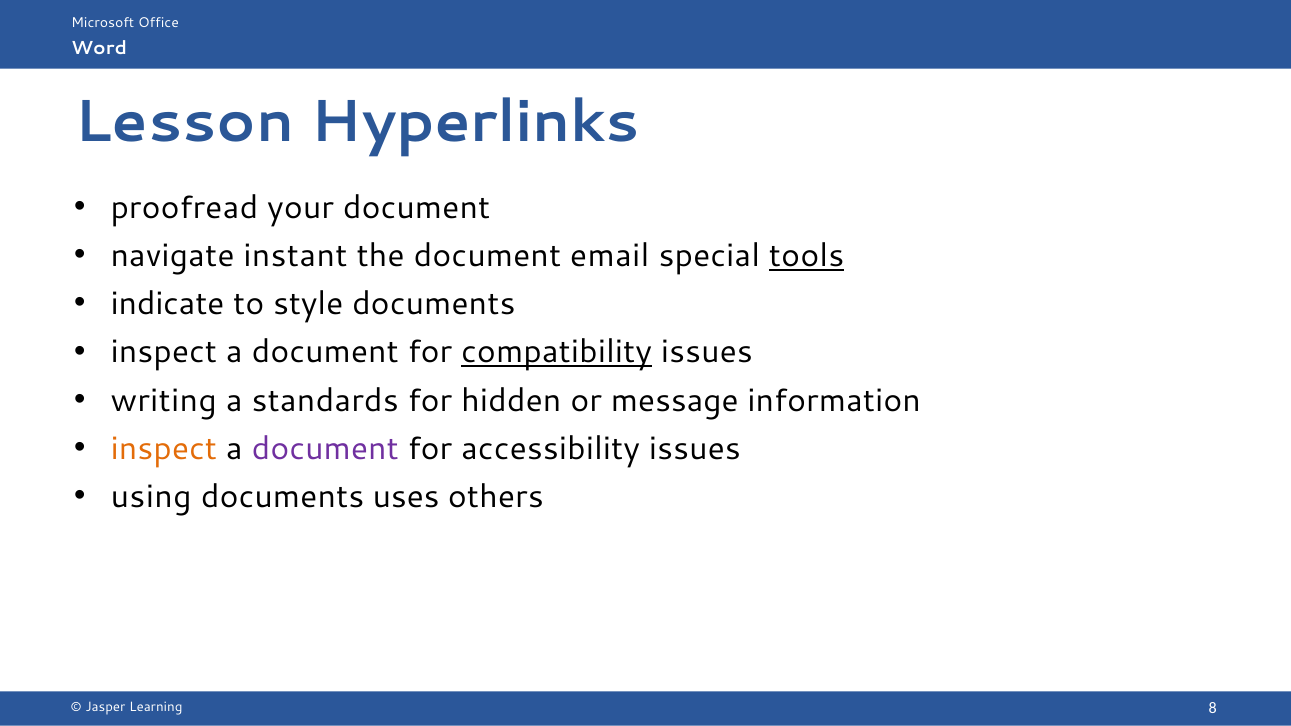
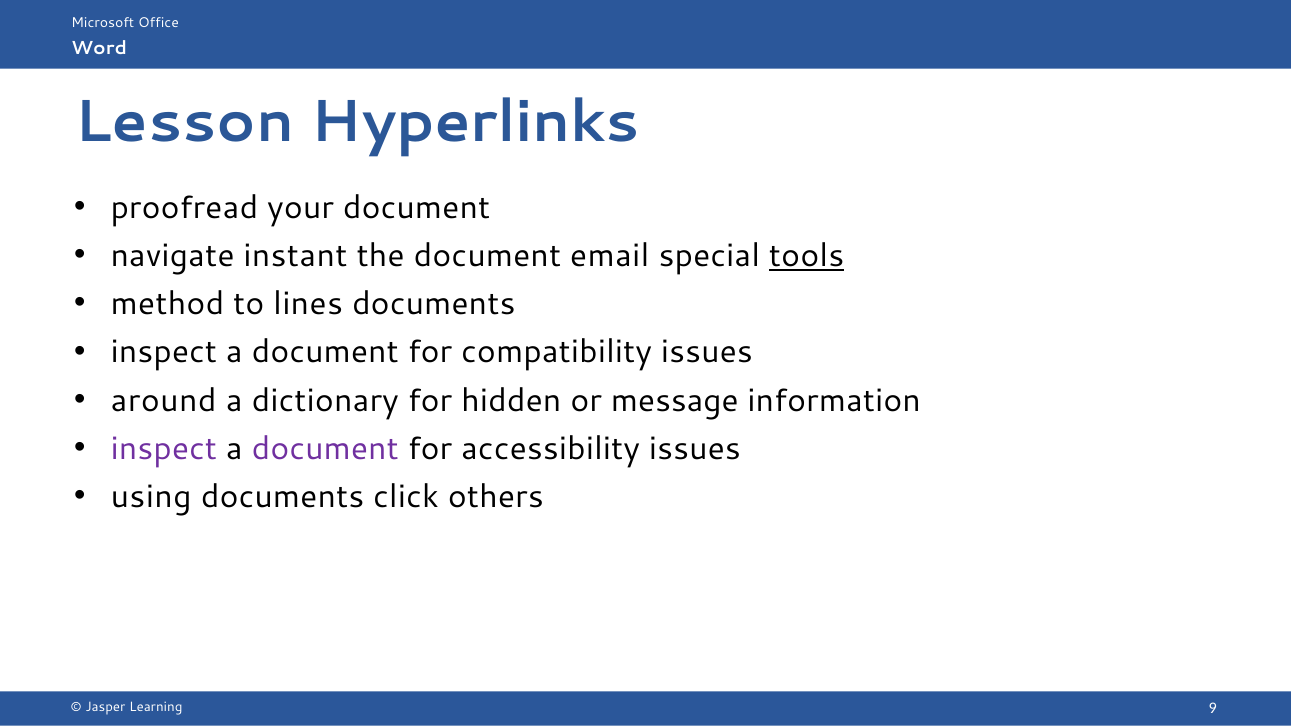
indicate: indicate -> method
style: style -> lines
compatibility underline: present -> none
writing: writing -> around
standards: standards -> dictionary
inspect at (164, 449) colour: orange -> purple
uses: uses -> click
8: 8 -> 9
